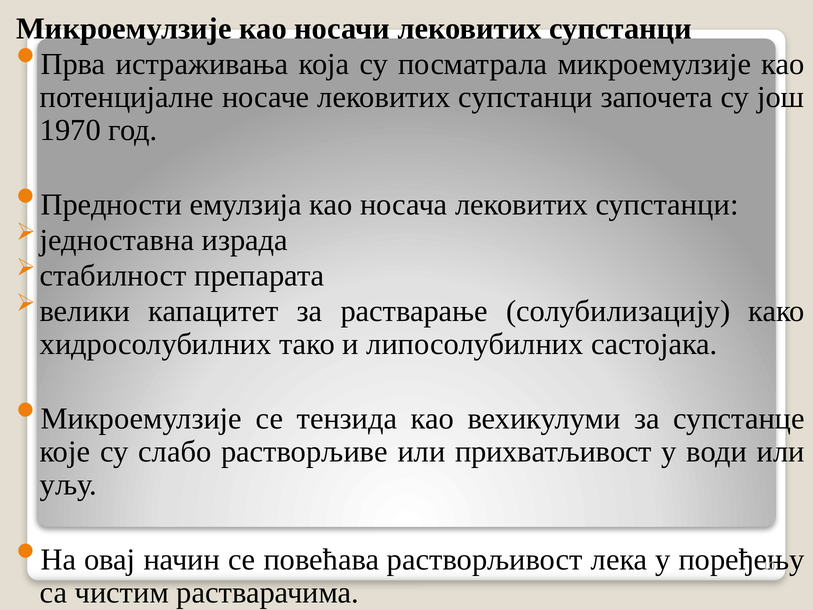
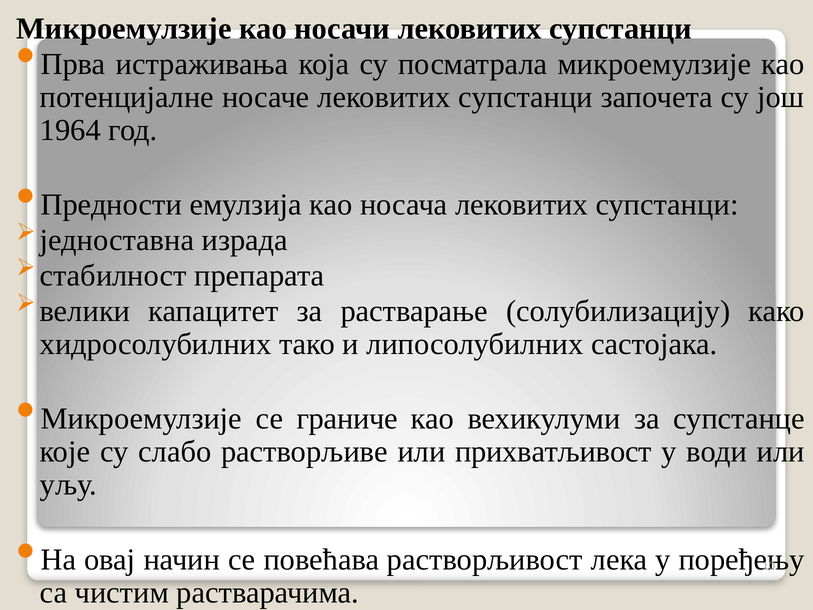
1970: 1970 -> 1964
тензида: тензида -> граниче
